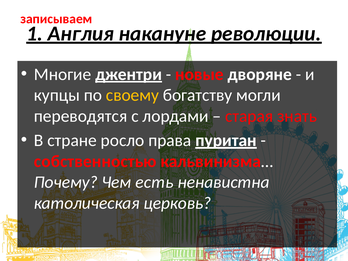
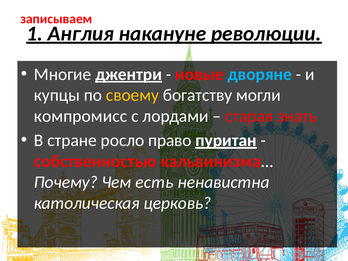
дворяне colour: white -> light blue
переводятся: переводятся -> компромисс
права: права -> право
